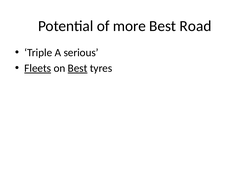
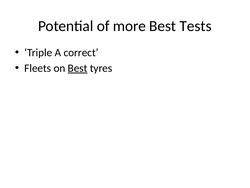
Road: Road -> Tests
serious: serious -> correct
Fleets underline: present -> none
